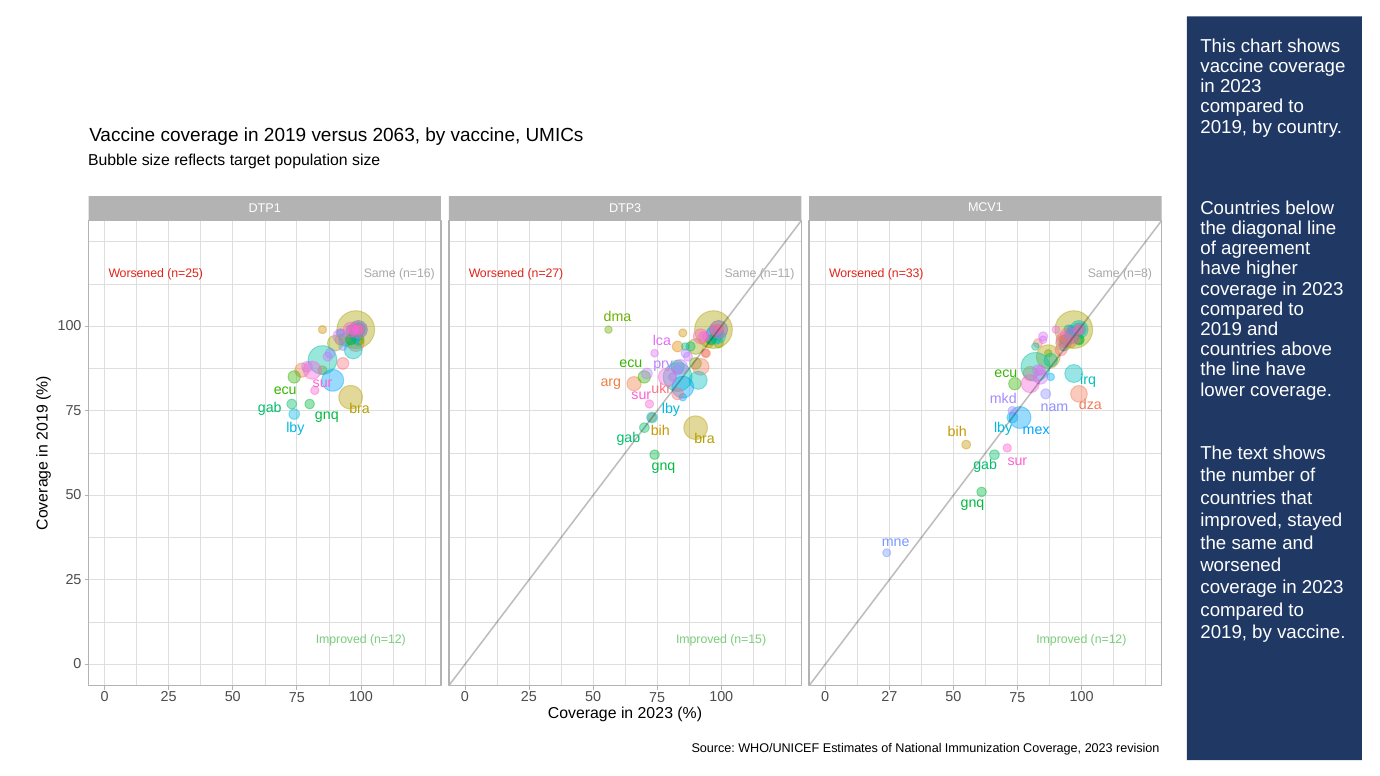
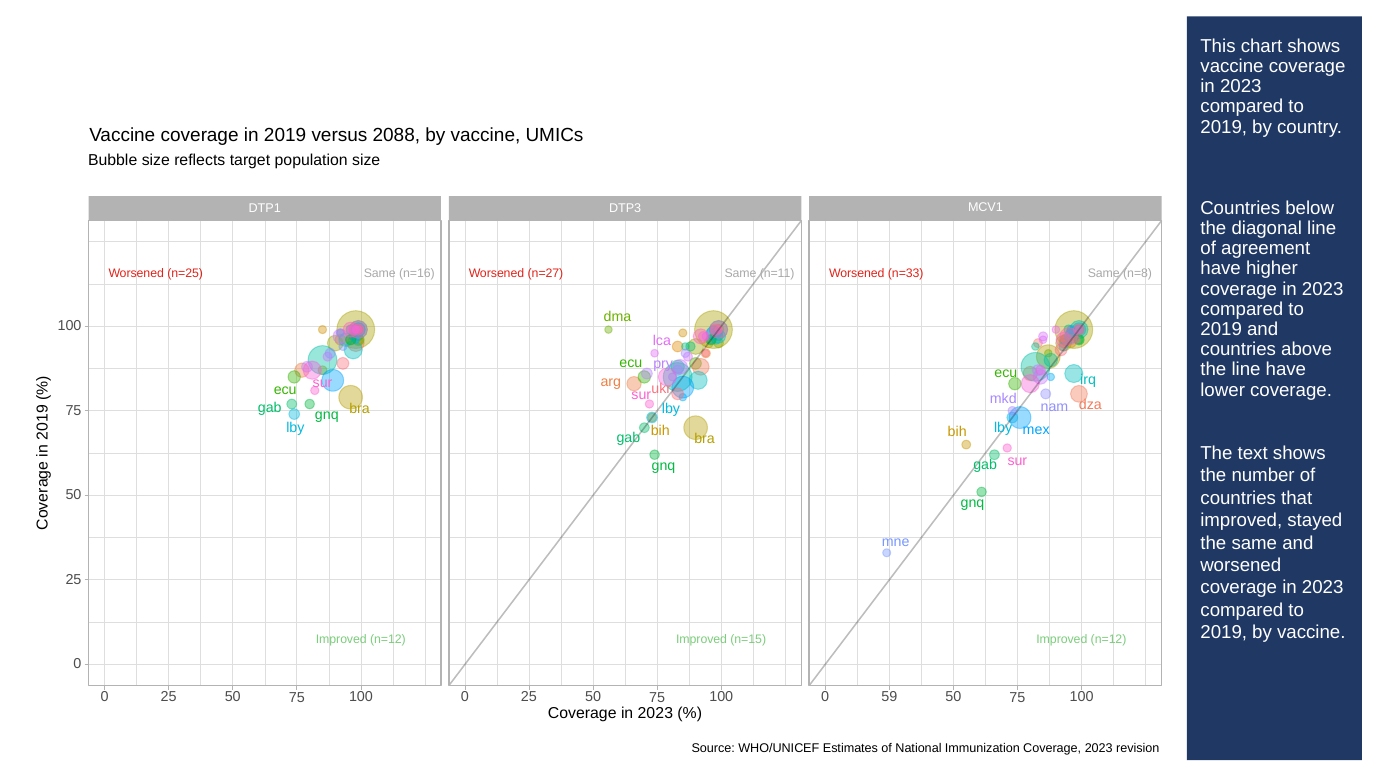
2063: 2063 -> 2088
27: 27 -> 59
